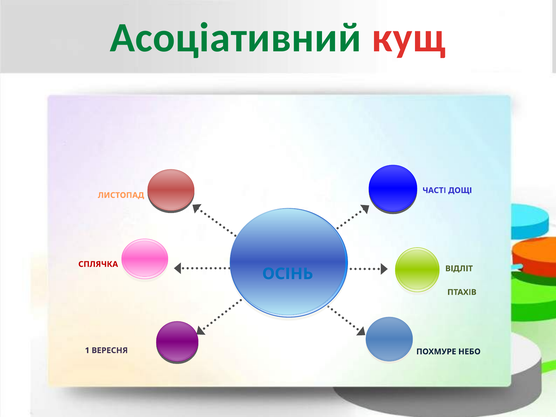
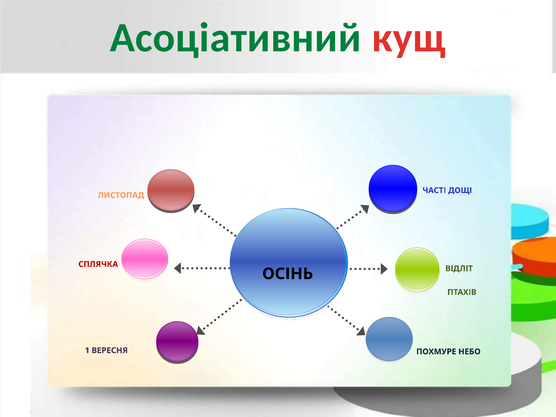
ОСІНЬ colour: blue -> black
